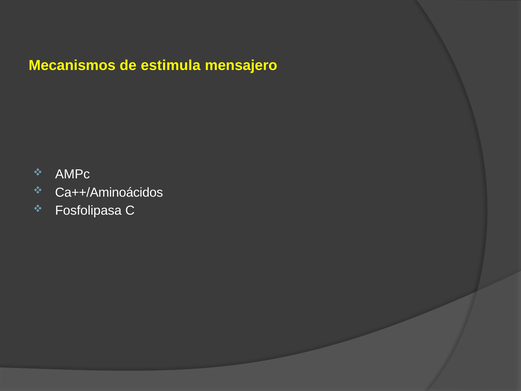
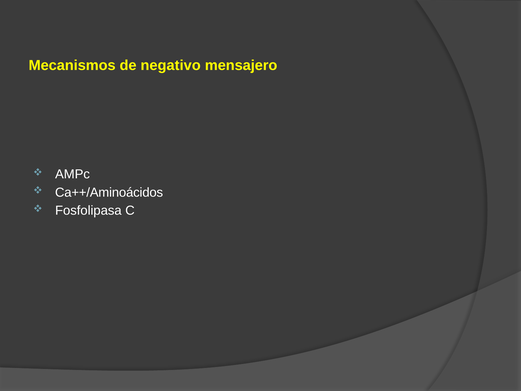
estimula: estimula -> negativo
